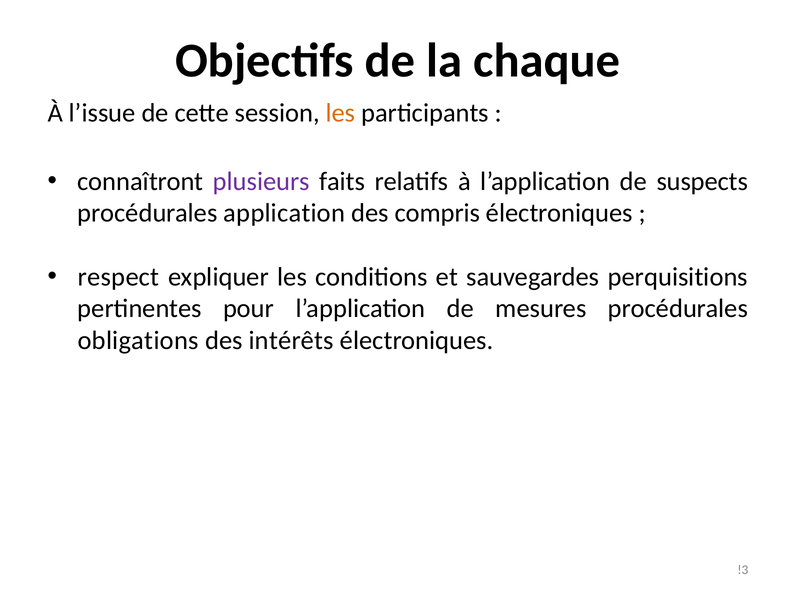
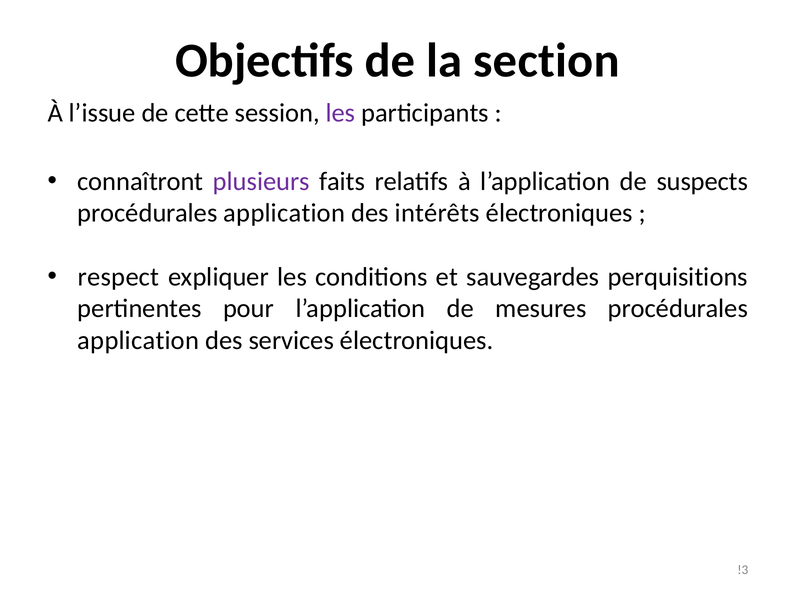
chaque: chaque -> section
les at (340, 113) colour: orange -> purple
compris: compris -> intérêts
obligations at (138, 341): obligations -> application
intérêts: intérêts -> services
